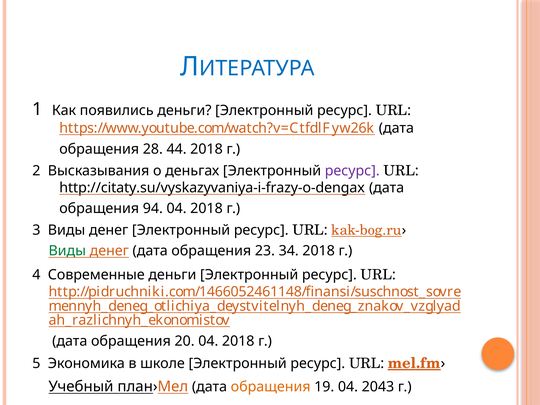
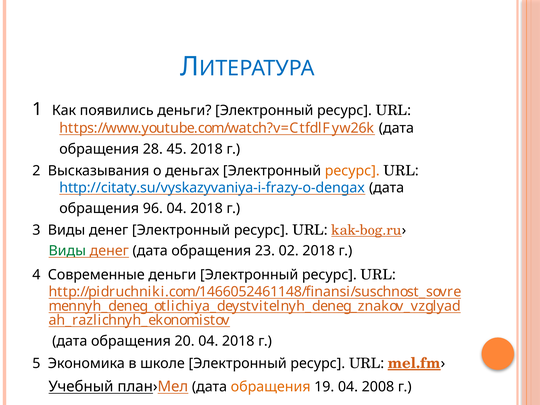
44: 44 -> 45
ресурс at (352, 171) colour: purple -> orange
http://citaty.su/vyskazyvaniya-i-frazy-o-dengax colour: black -> blue
94: 94 -> 96
34: 34 -> 02
2043: 2043 -> 2008
